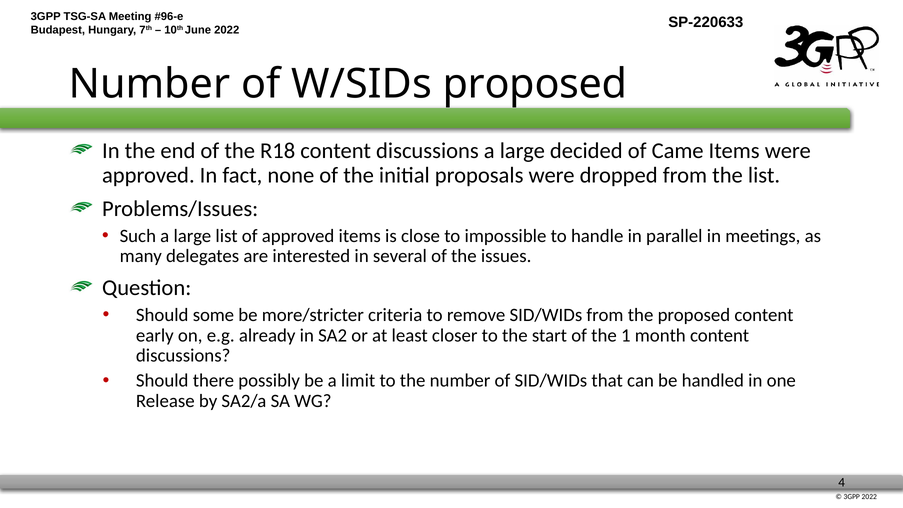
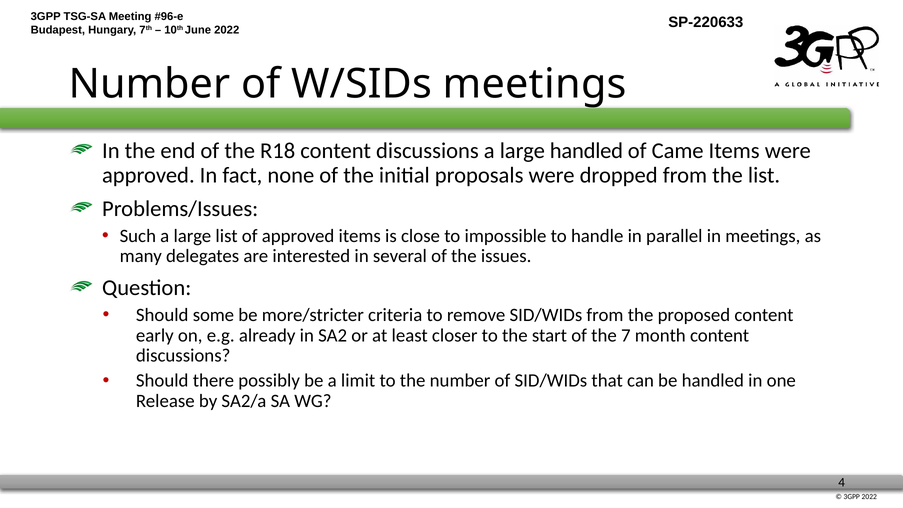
W/SIDs proposed: proposed -> meetings
large decided: decided -> handled
1: 1 -> 7
